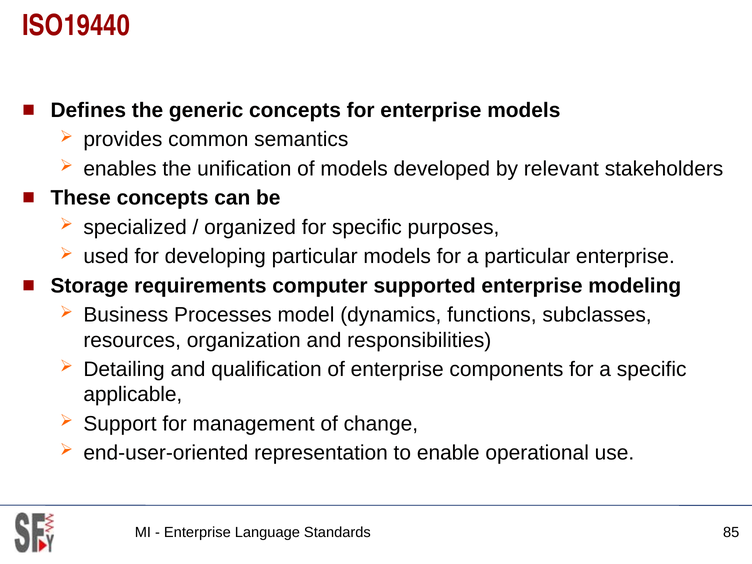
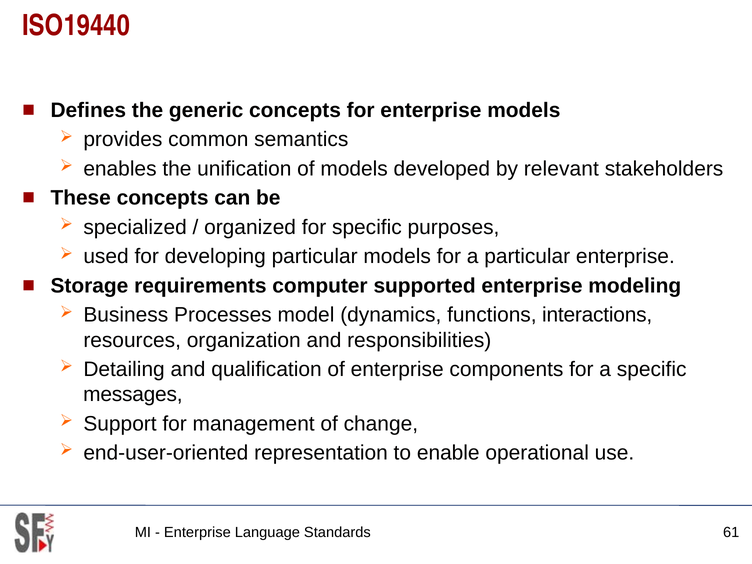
subclasses: subclasses -> interactions
applicable: applicable -> messages
85: 85 -> 61
